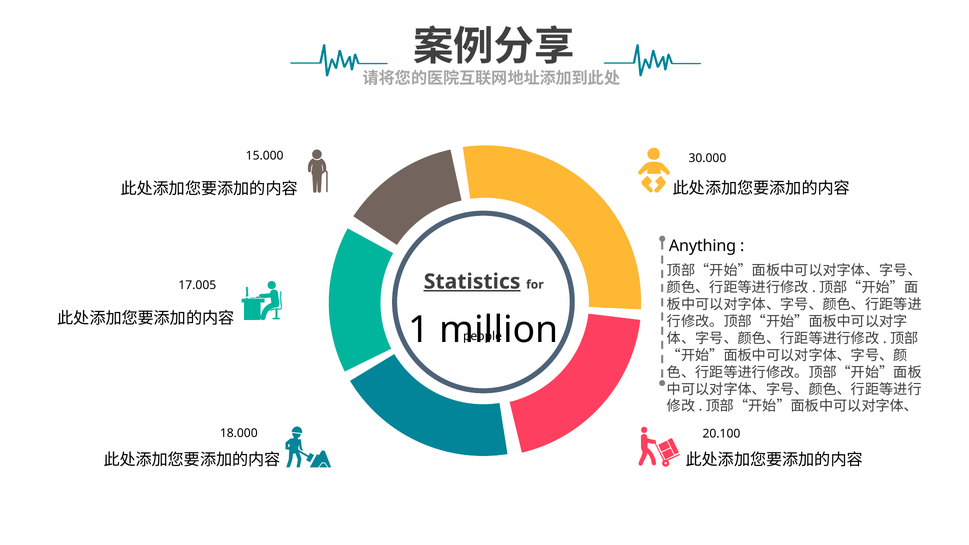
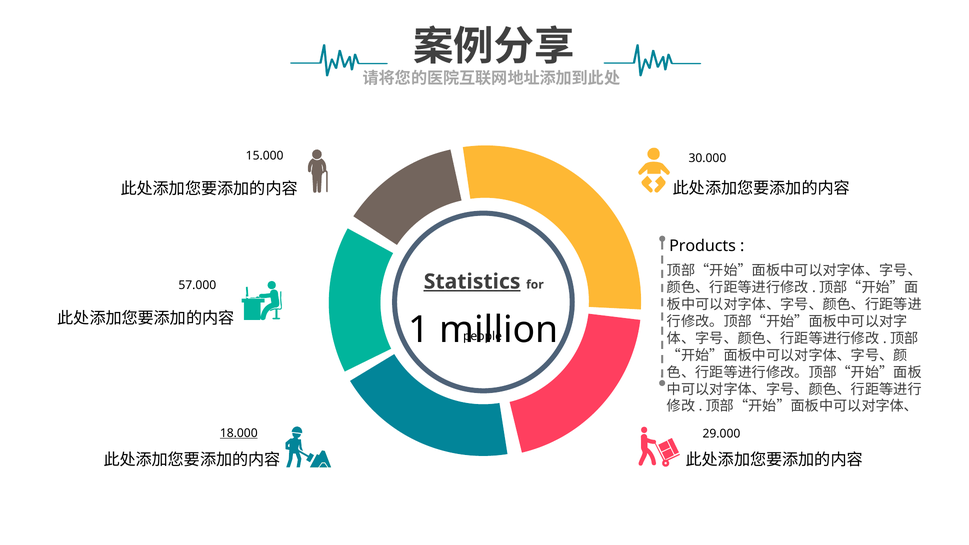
Anything: Anything -> Products
17.005: 17.005 -> 57.000
18.000 underline: none -> present
20.100: 20.100 -> 29.000
